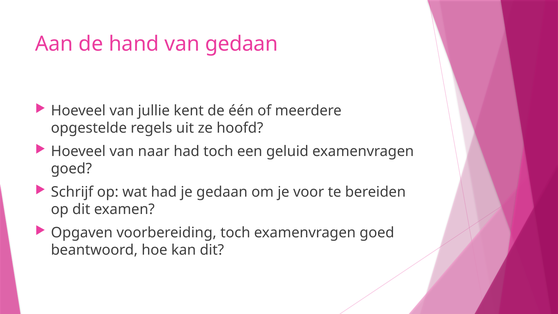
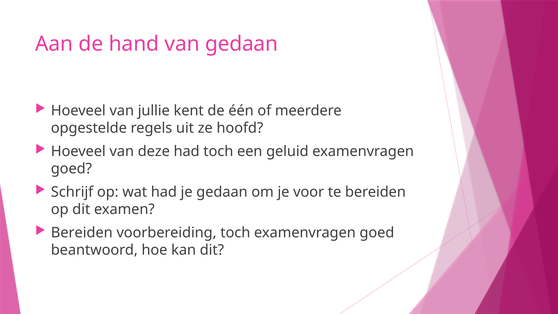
naar: naar -> deze
Opgaven at (82, 233): Opgaven -> Bereiden
